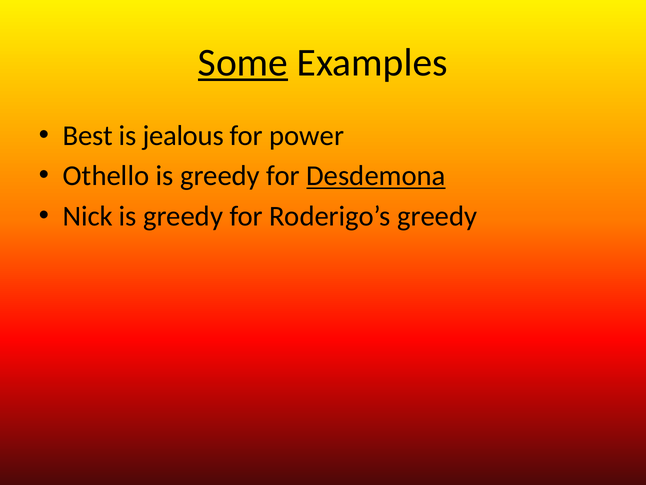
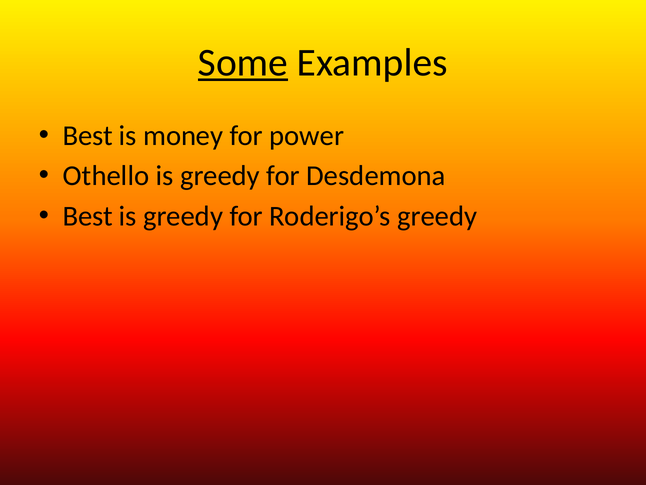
jealous: jealous -> money
Desdemona underline: present -> none
Nick at (88, 216): Nick -> Best
